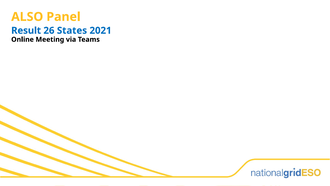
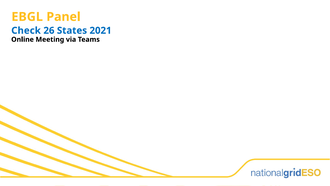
ALSO: ALSO -> EBGL
Result: Result -> Check
